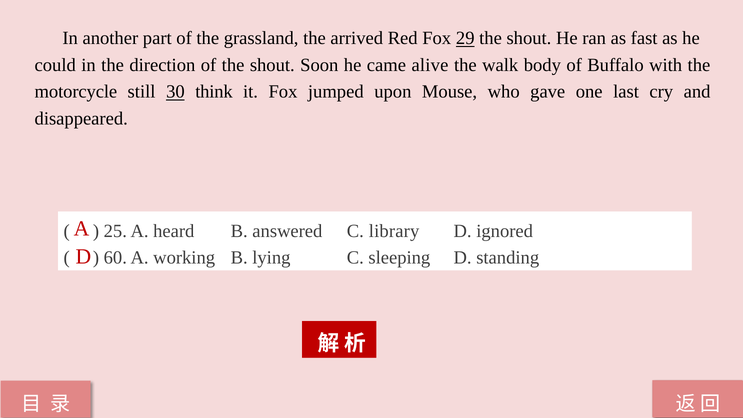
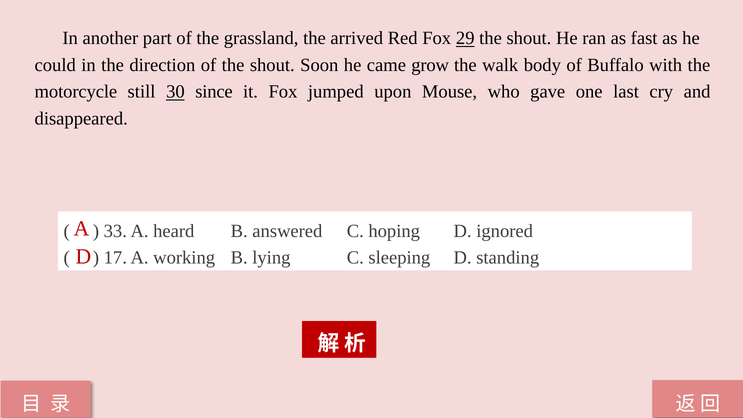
alive: alive -> grow
think: think -> since
25: 25 -> 33
library: library -> hoping
60: 60 -> 17
